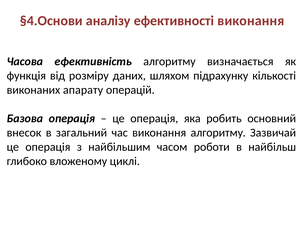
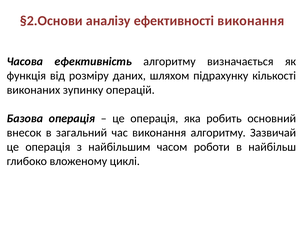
§4.Основи: §4.Основи -> §2.Основи
апарату: апарату -> зупинку
